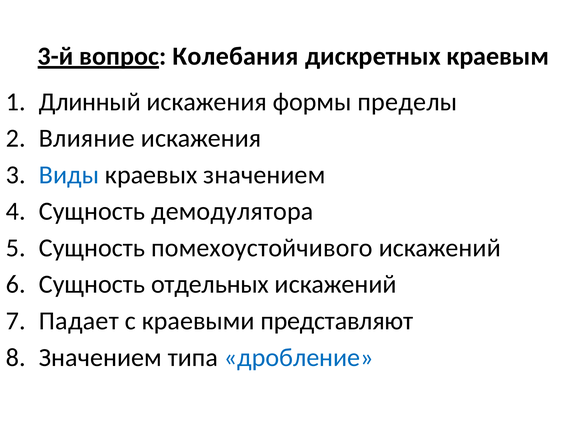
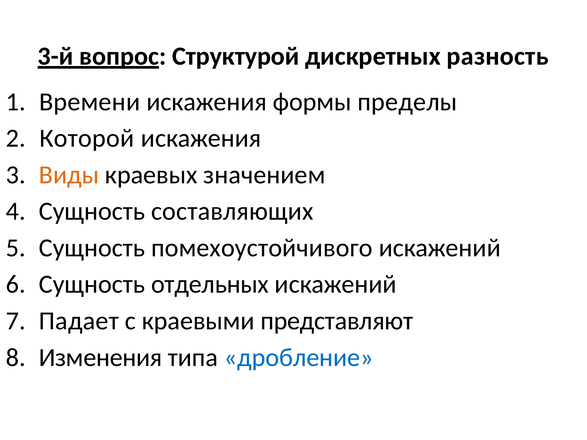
Колебания: Колебания -> Структурой
краевым: краевым -> разность
Длинный: Длинный -> Времени
Влияние: Влияние -> Которой
Виды colour: blue -> orange
демодулятора: демодулятора -> составляющих
Значением at (100, 358): Значением -> Изменения
